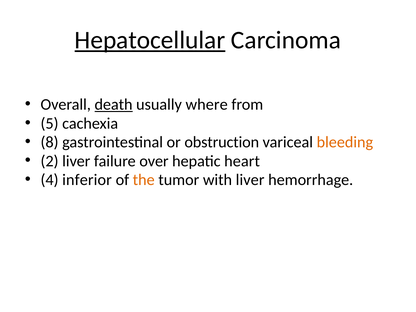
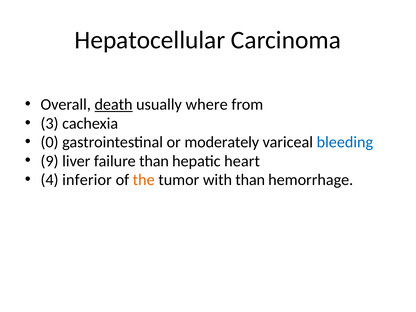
Hepatocellular underline: present -> none
5: 5 -> 3
8: 8 -> 0
obstruction: obstruction -> moderately
bleeding colour: orange -> blue
2: 2 -> 9
failure over: over -> than
with liver: liver -> than
